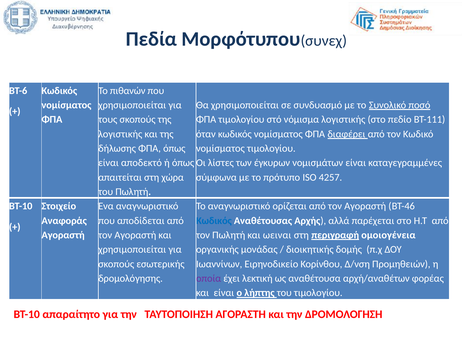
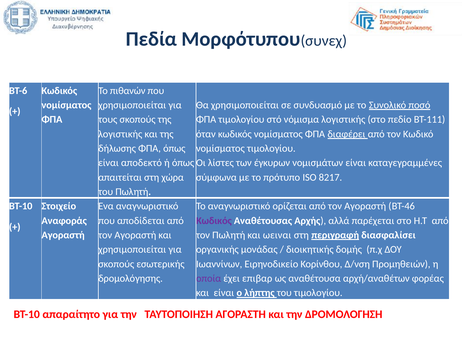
4257: 4257 -> 8217
Κωδικός at (214, 220) colour: blue -> purple
ομοιογένεια: ομοιογένεια -> διασφαλίσει
λεκτική: λεκτική -> επιβαρ
